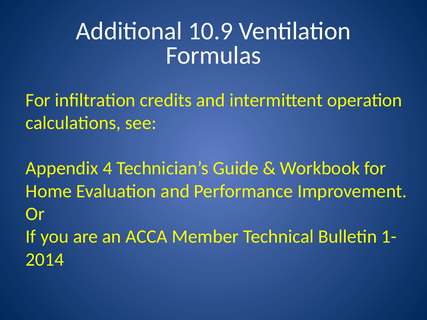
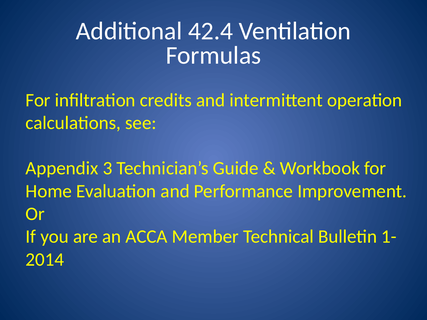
10.9: 10.9 -> 42.4
4: 4 -> 3
